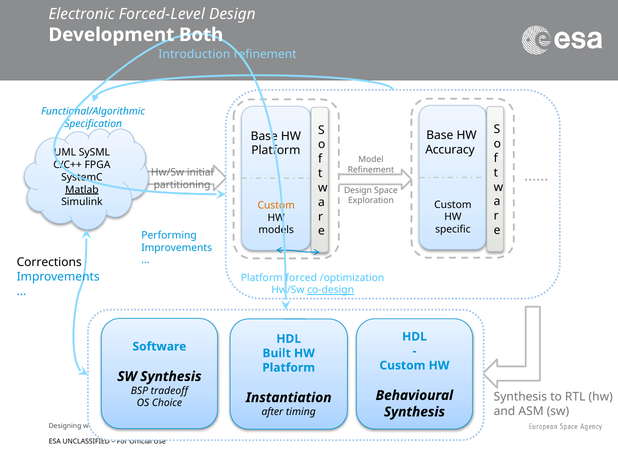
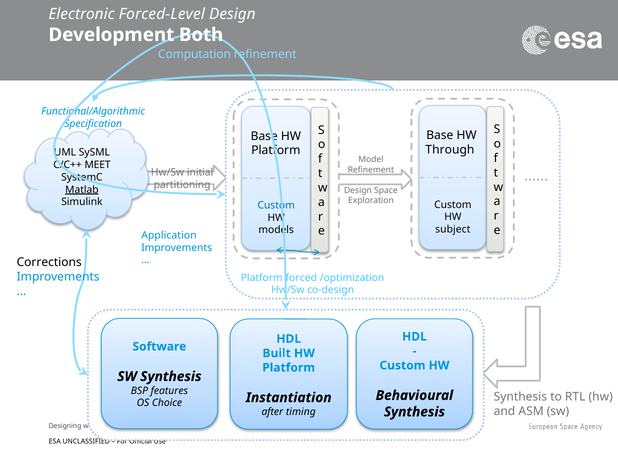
Introduction: Introduction -> Computation
Accuracy: Accuracy -> Through
FPGA: FPGA -> MEET
Custom at (276, 206) colour: orange -> blue
specific: specific -> subject
Performing: Performing -> Application
co-design underline: present -> none
tradeoff: tradeoff -> features
